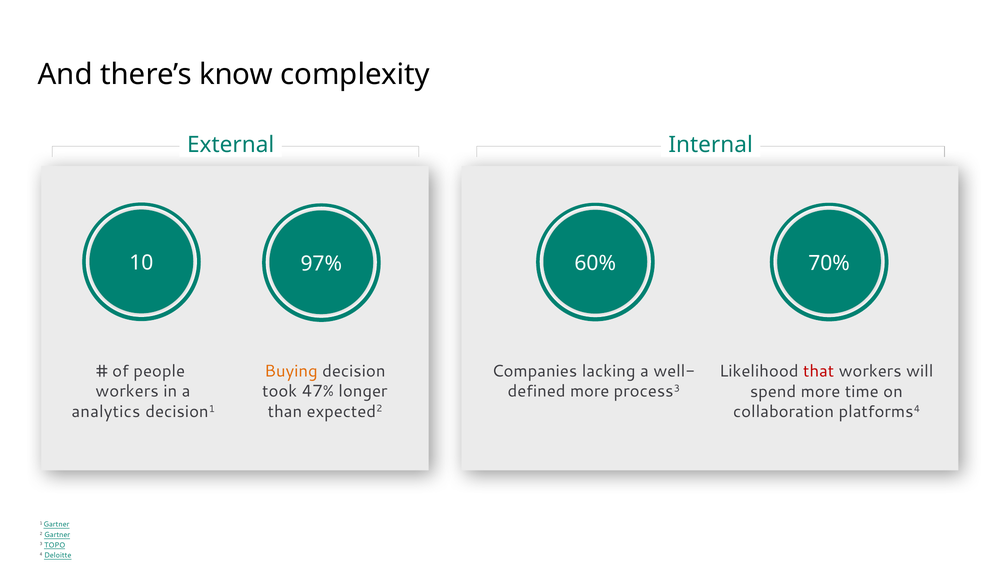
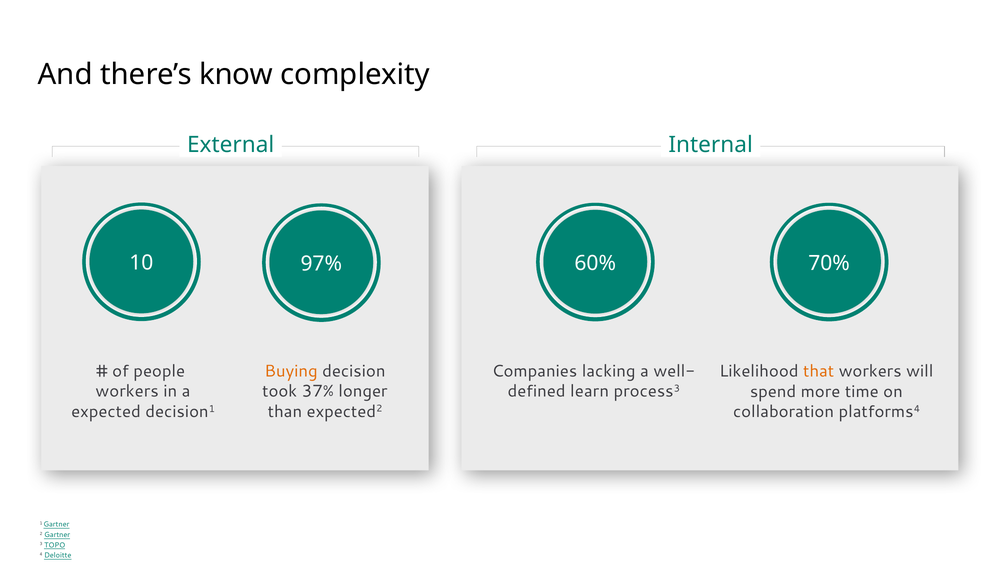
that colour: red -> orange
more at (590, 391): more -> learn
47%: 47% -> 37%
analytics: analytics -> expected
